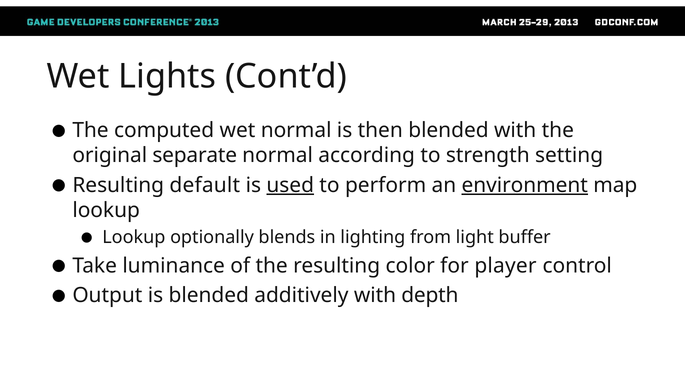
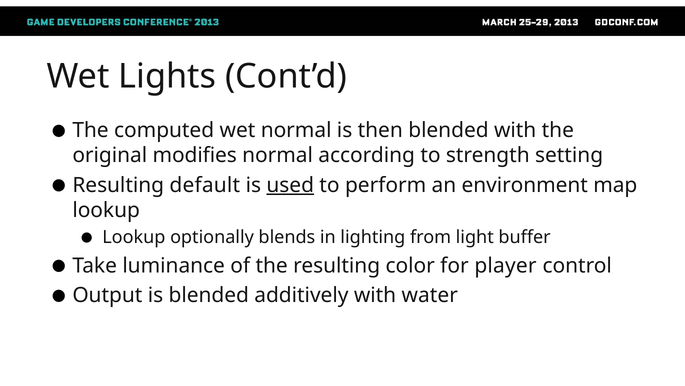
separate: separate -> modifies
environment underline: present -> none
depth: depth -> water
